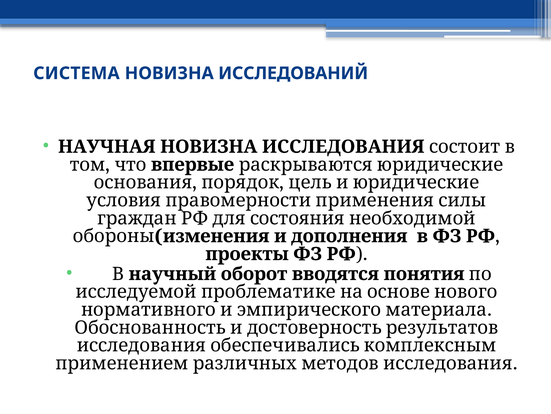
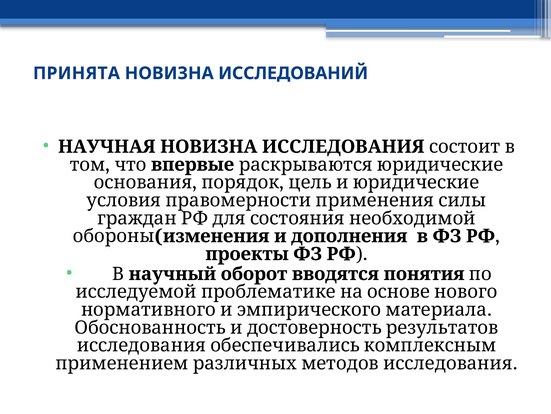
СИСТЕМА: СИСТЕМА -> ПРИНЯТА
